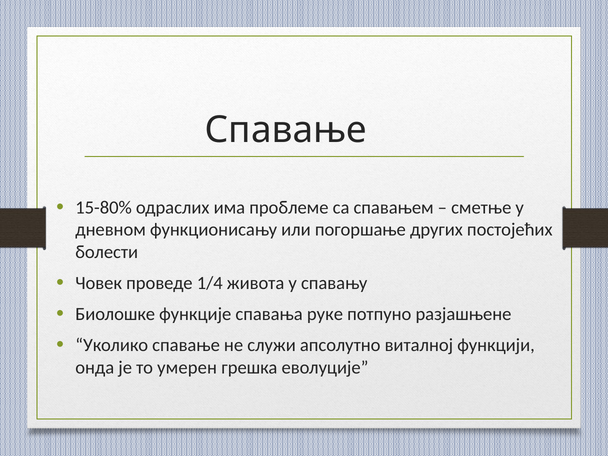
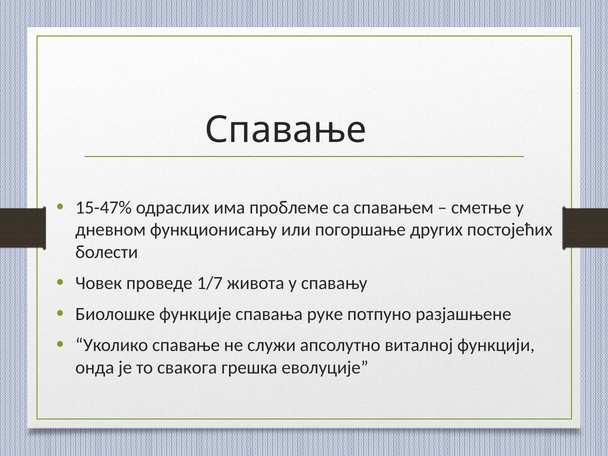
15-80%: 15-80% -> 15-47%
1/4: 1/4 -> 1/7
умерен: умерен -> свакога
